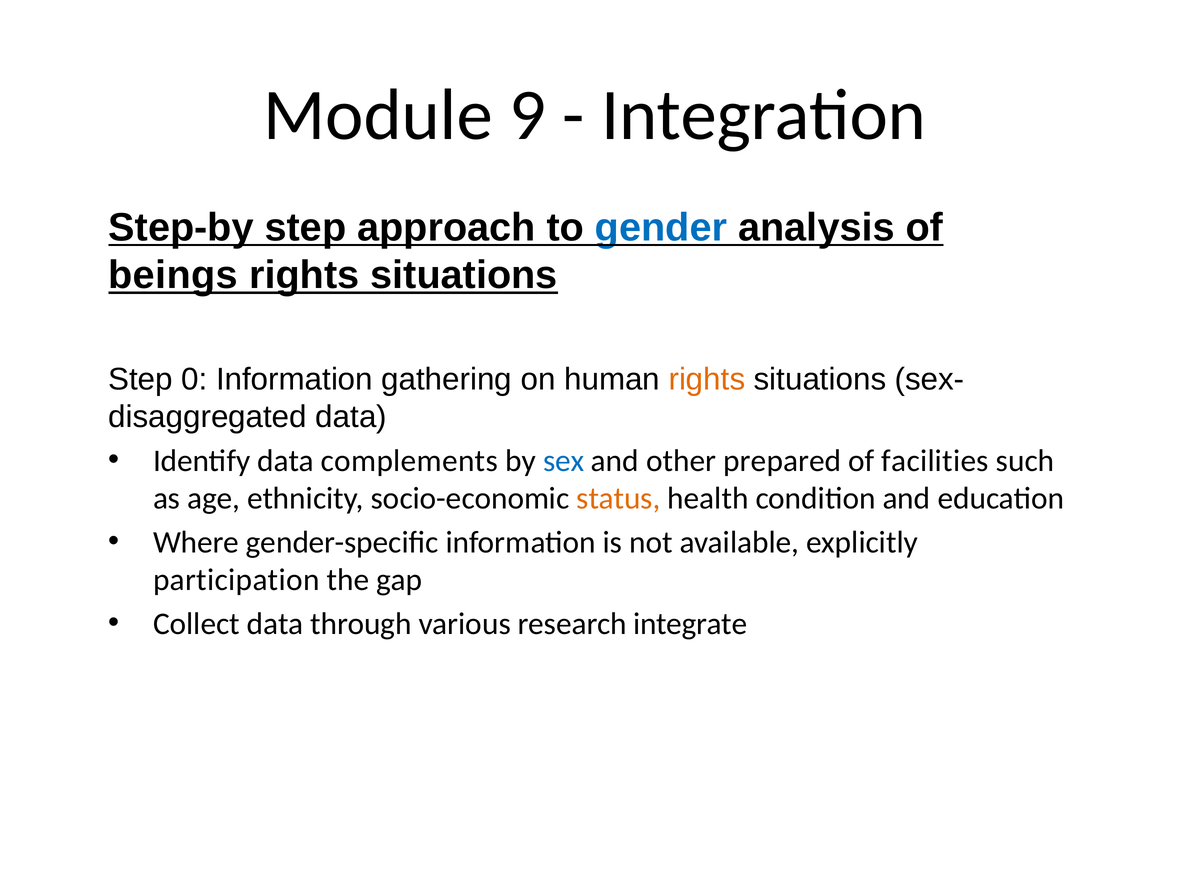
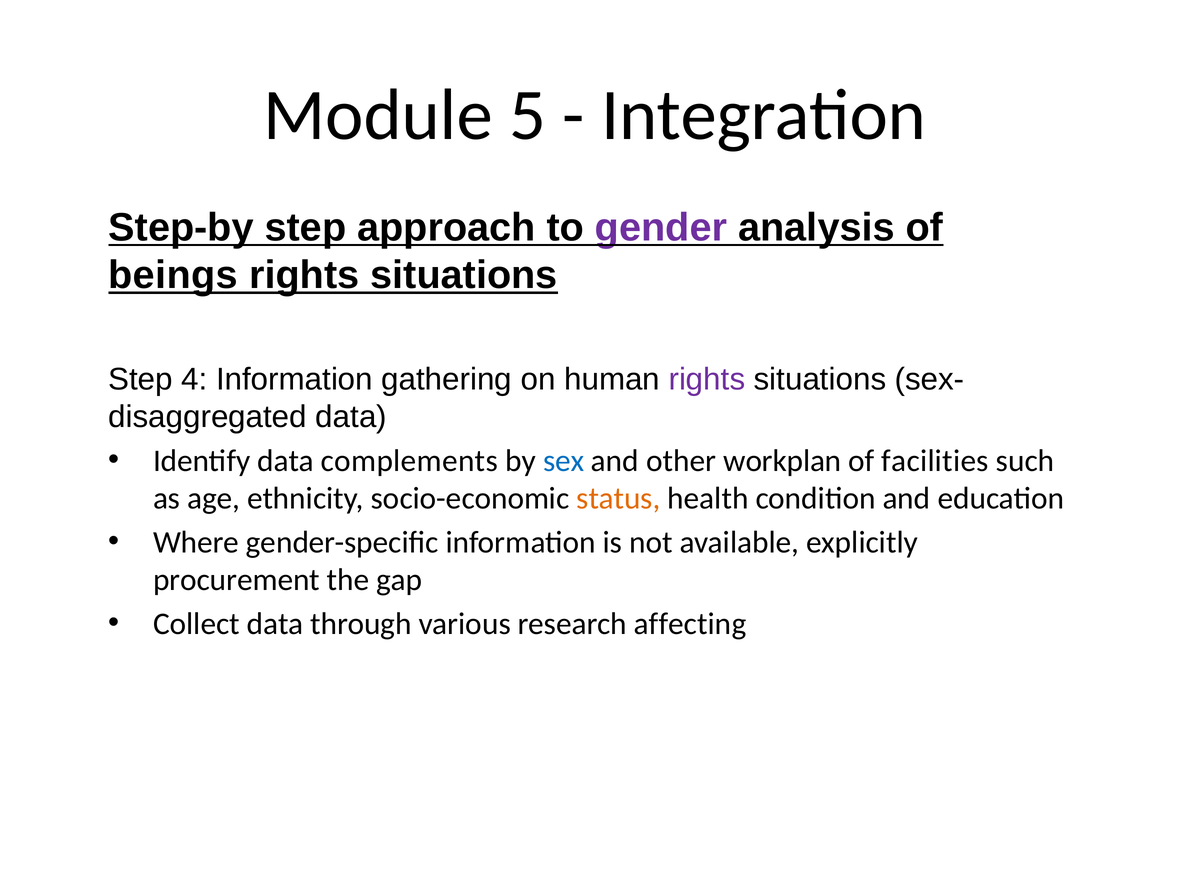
9: 9 -> 5
gender colour: blue -> purple
0: 0 -> 4
rights at (707, 379) colour: orange -> purple
prepared: prepared -> workplan
participation: participation -> procurement
integrate: integrate -> affecting
